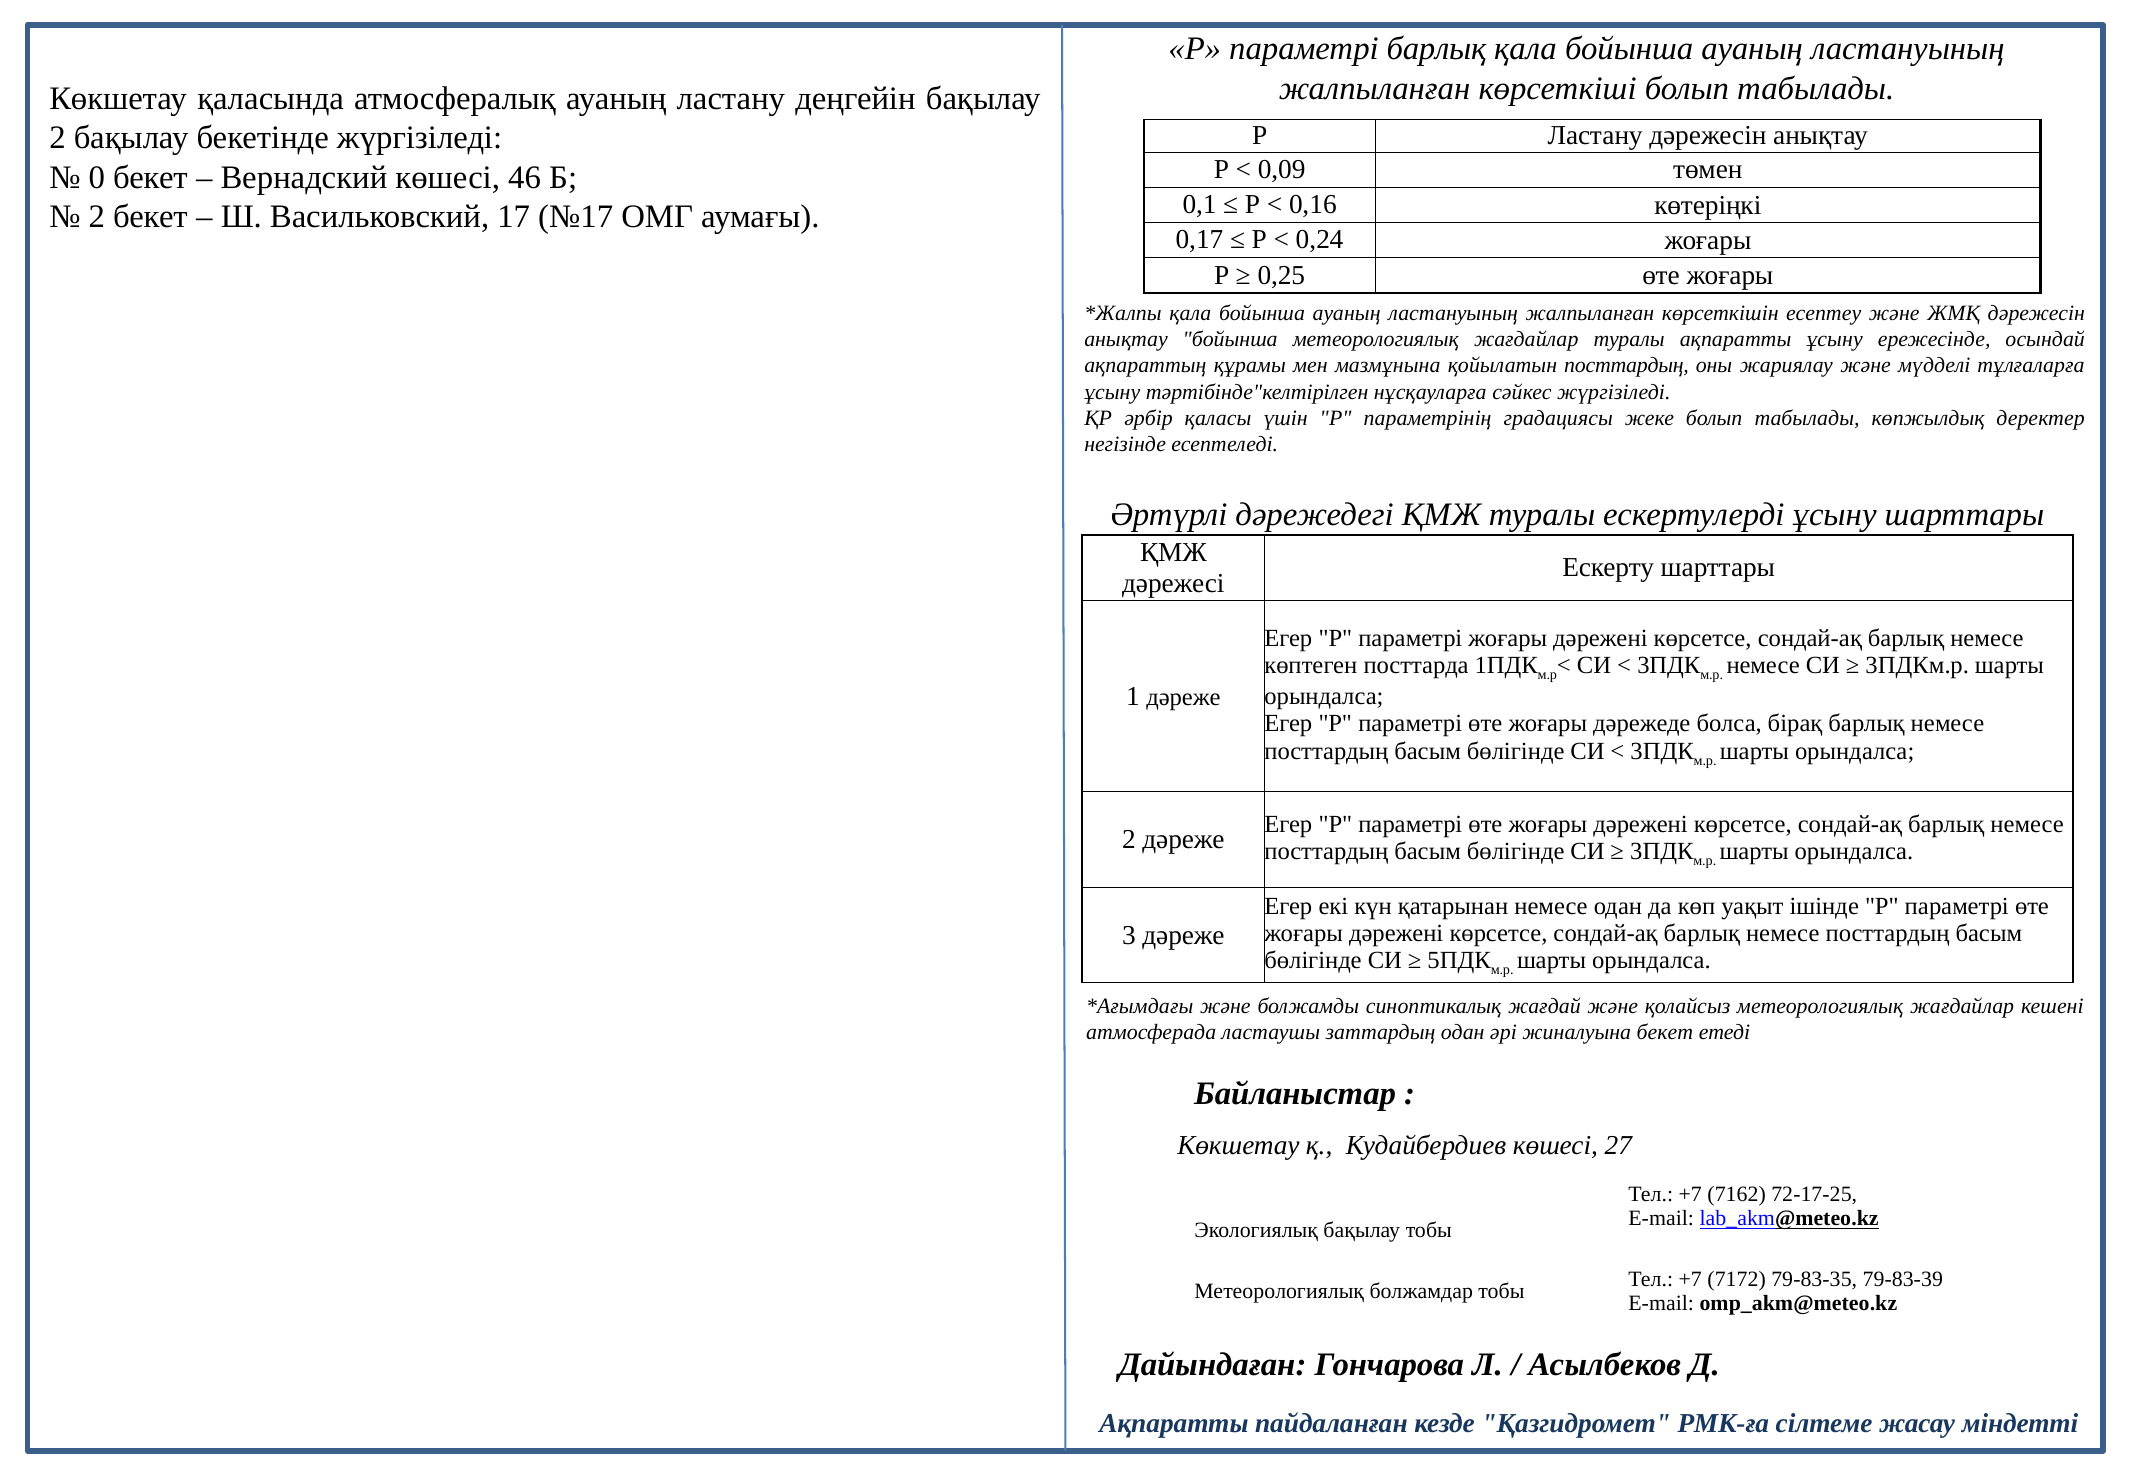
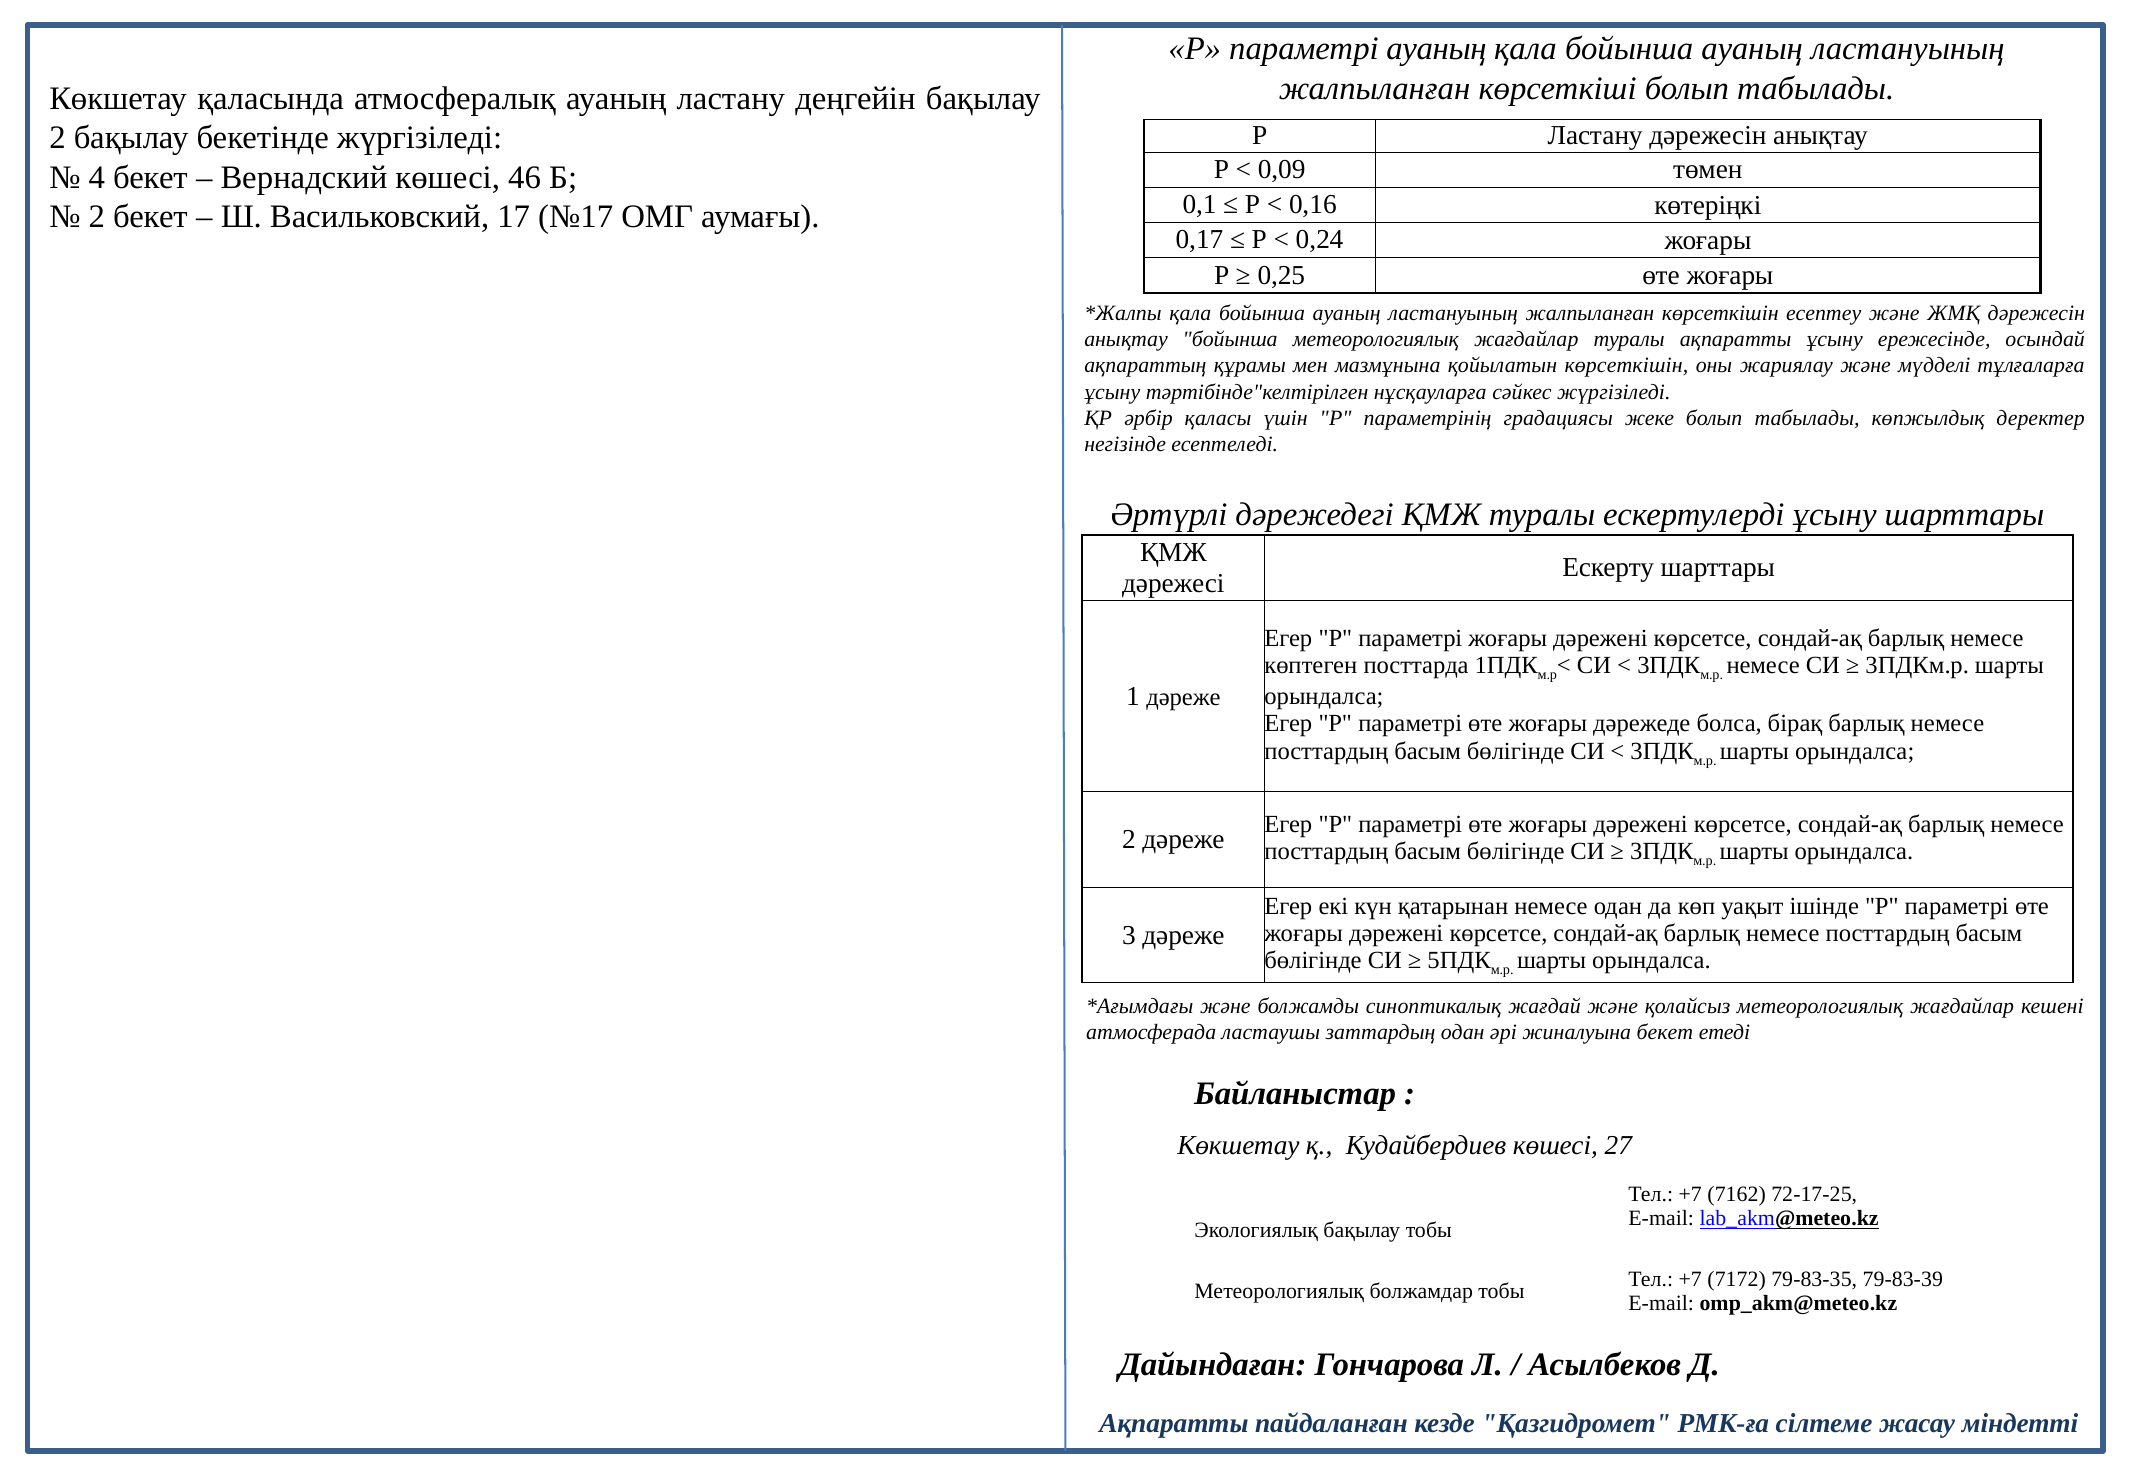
параметрі барлық: барлық -> ауаның
0: 0 -> 4
қойылатын посттардың: посттардың -> көрсеткішін
